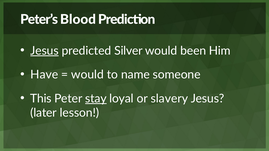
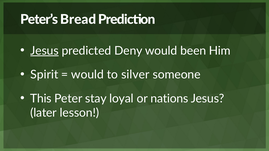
Blood: Blood -> Bread
Silver: Silver -> Deny
Have: Have -> Spirit
name: name -> silver
stay underline: present -> none
slavery: slavery -> nations
